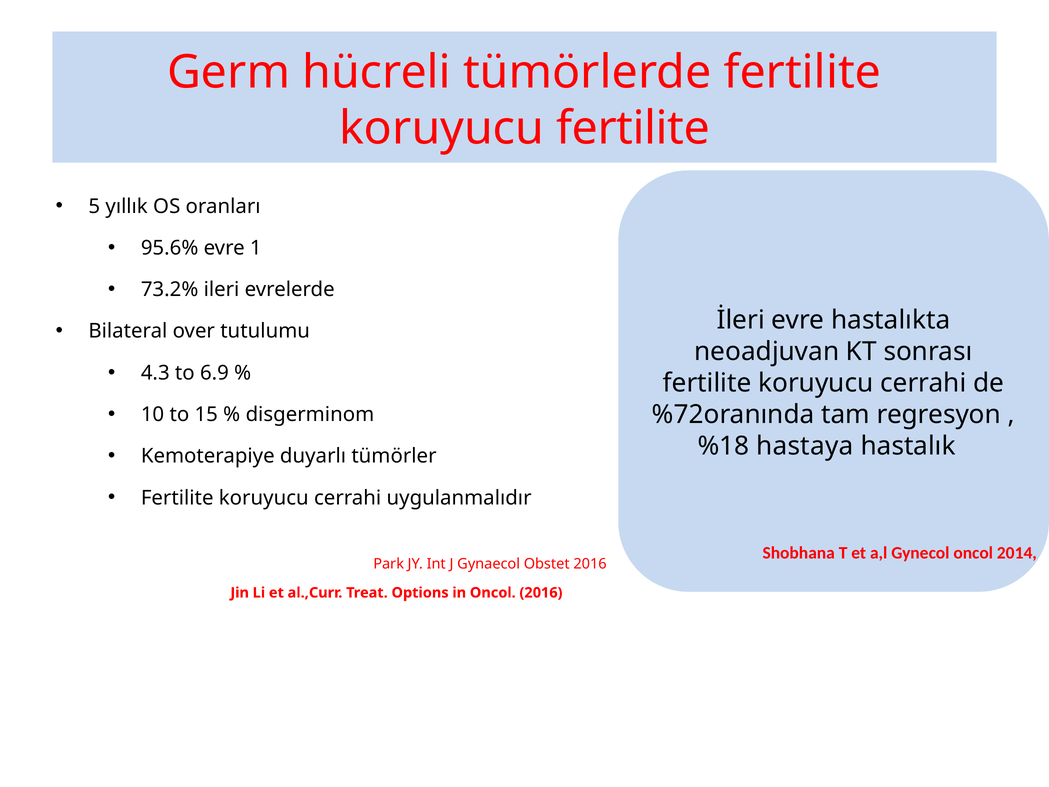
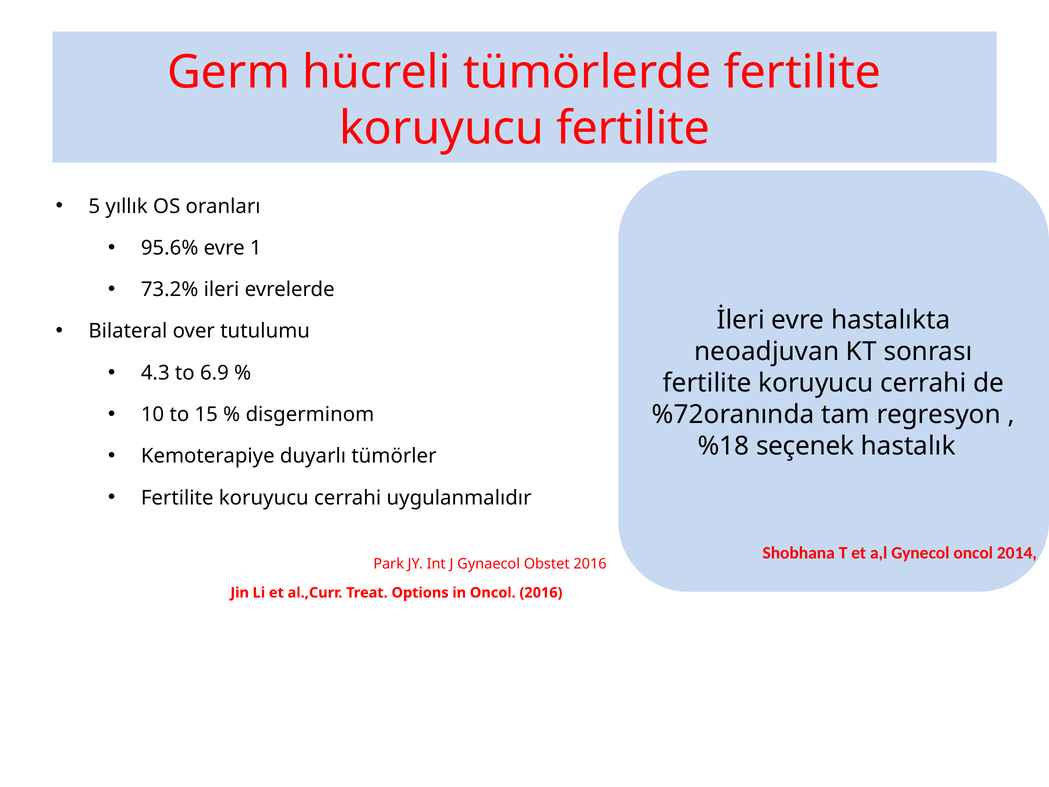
hastaya: hastaya -> seçenek
